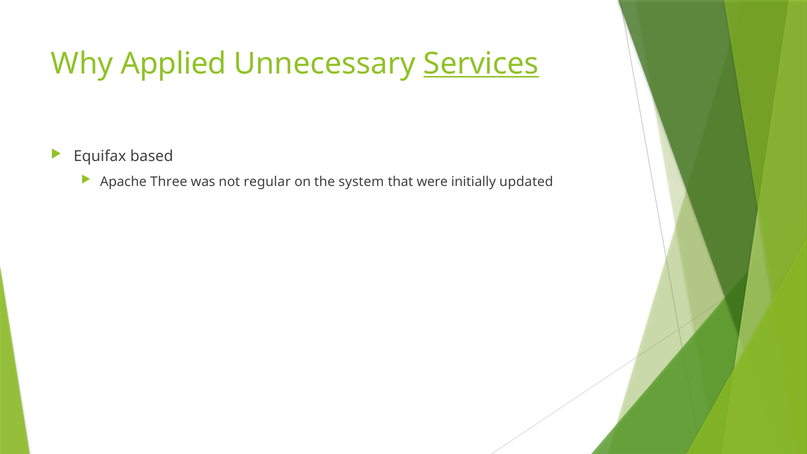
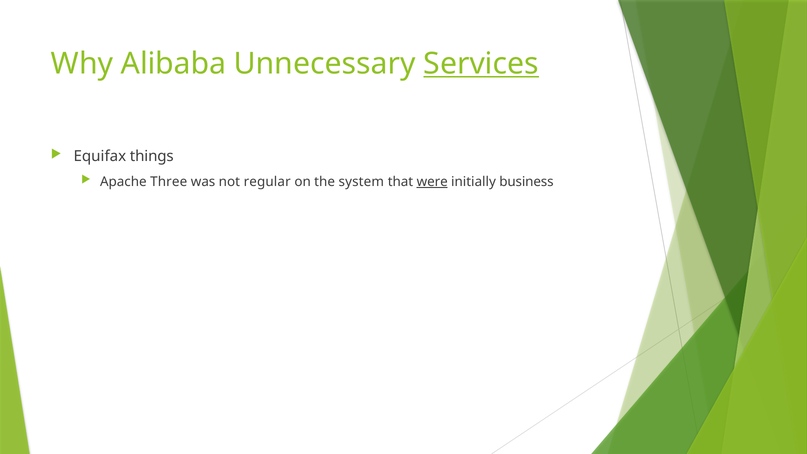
Applied: Applied -> Alibaba
based: based -> things
were underline: none -> present
updated: updated -> business
